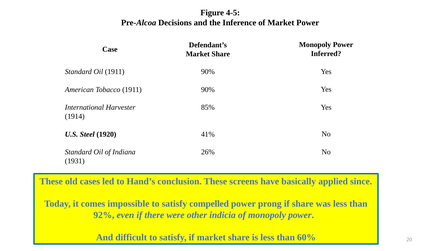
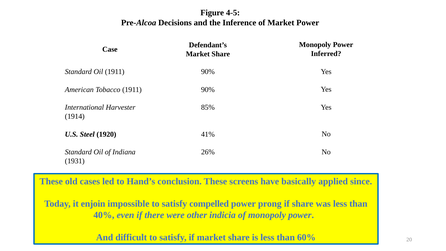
comes: comes -> enjoin
92%: 92% -> 40%
